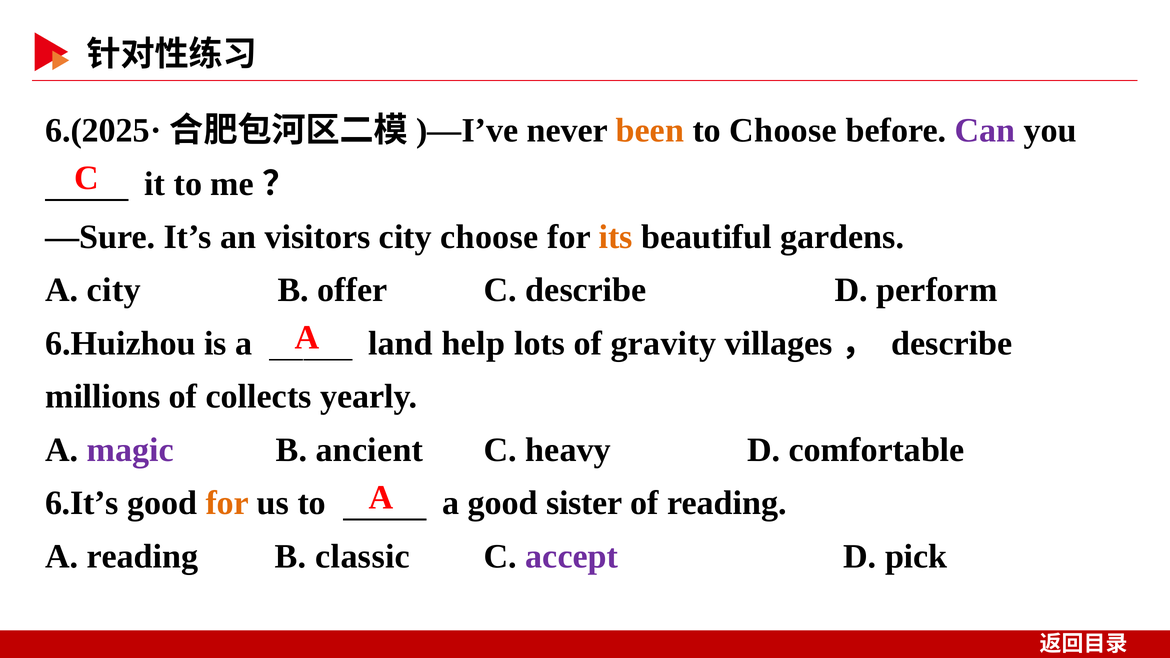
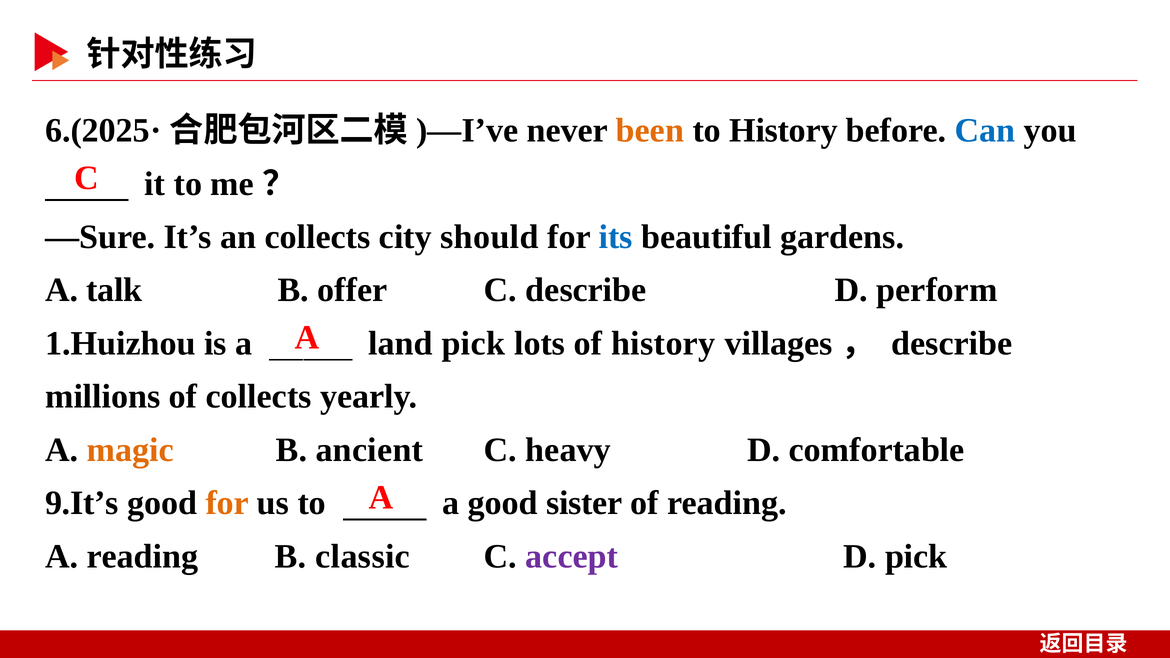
to Choose: Choose -> History
Can colour: purple -> blue
an visitors: visitors -> collects
city choose: choose -> should
its colour: orange -> blue
A city: city -> talk
6.Huizhou: 6.Huizhou -> 1.Huizhou
land help: help -> pick
of gravity: gravity -> history
magic colour: purple -> orange
6.It’s: 6.It’s -> 9.It’s
